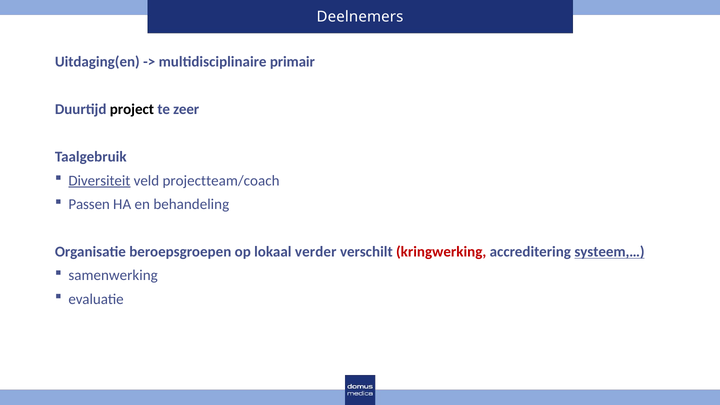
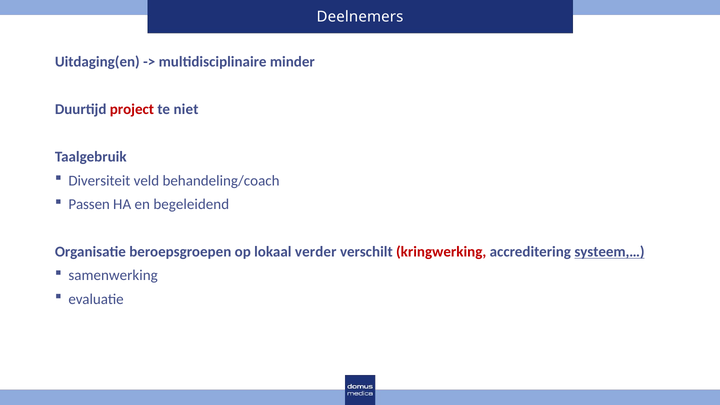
primair: primair -> minder
project colour: black -> red
zeer: zeer -> niet
Diversiteit underline: present -> none
projectteam/coach: projectteam/coach -> behandeling/coach
behandeling: behandeling -> begeleidend
